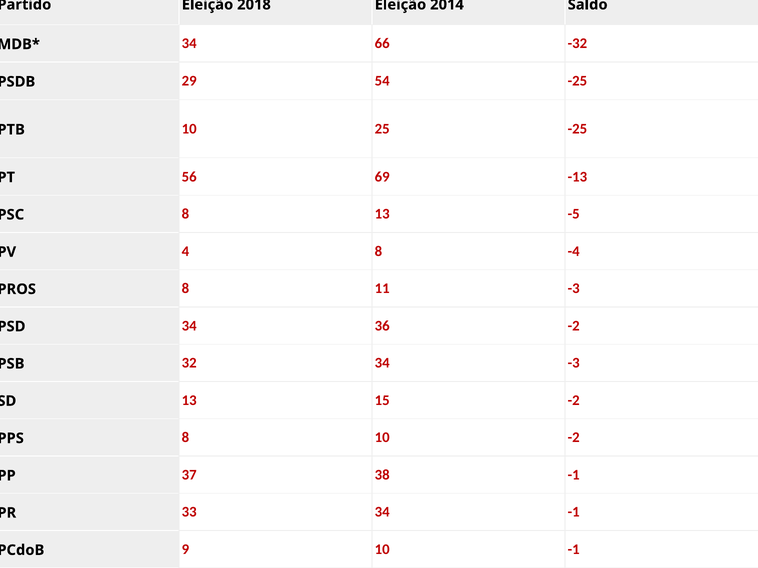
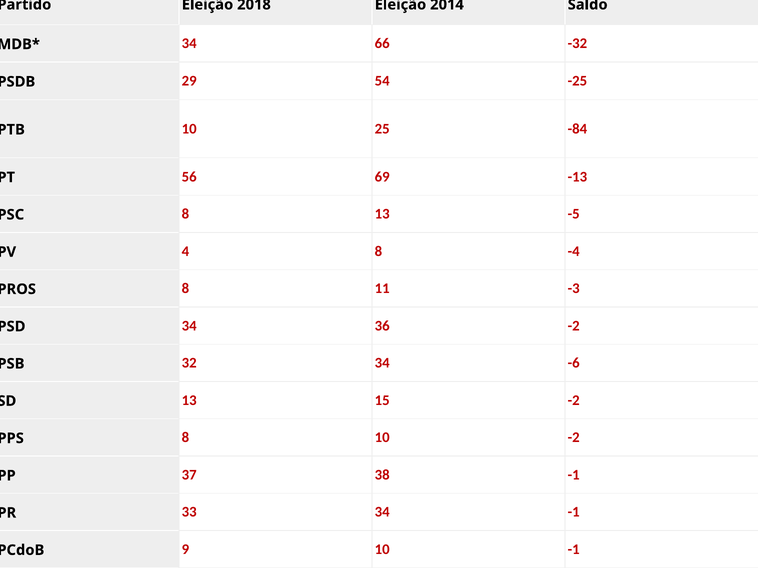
25 -25: -25 -> -84
34 -3: -3 -> -6
